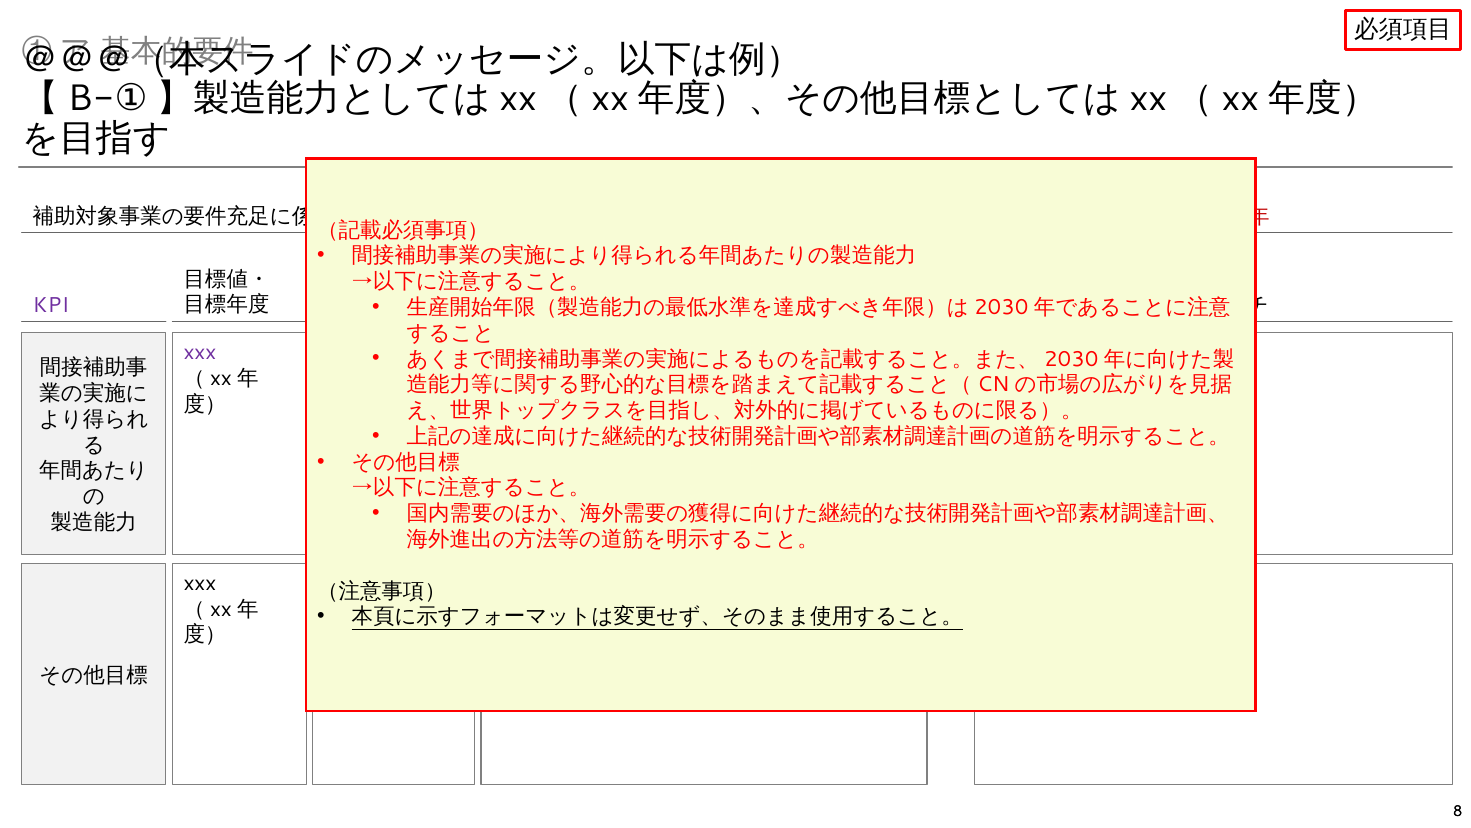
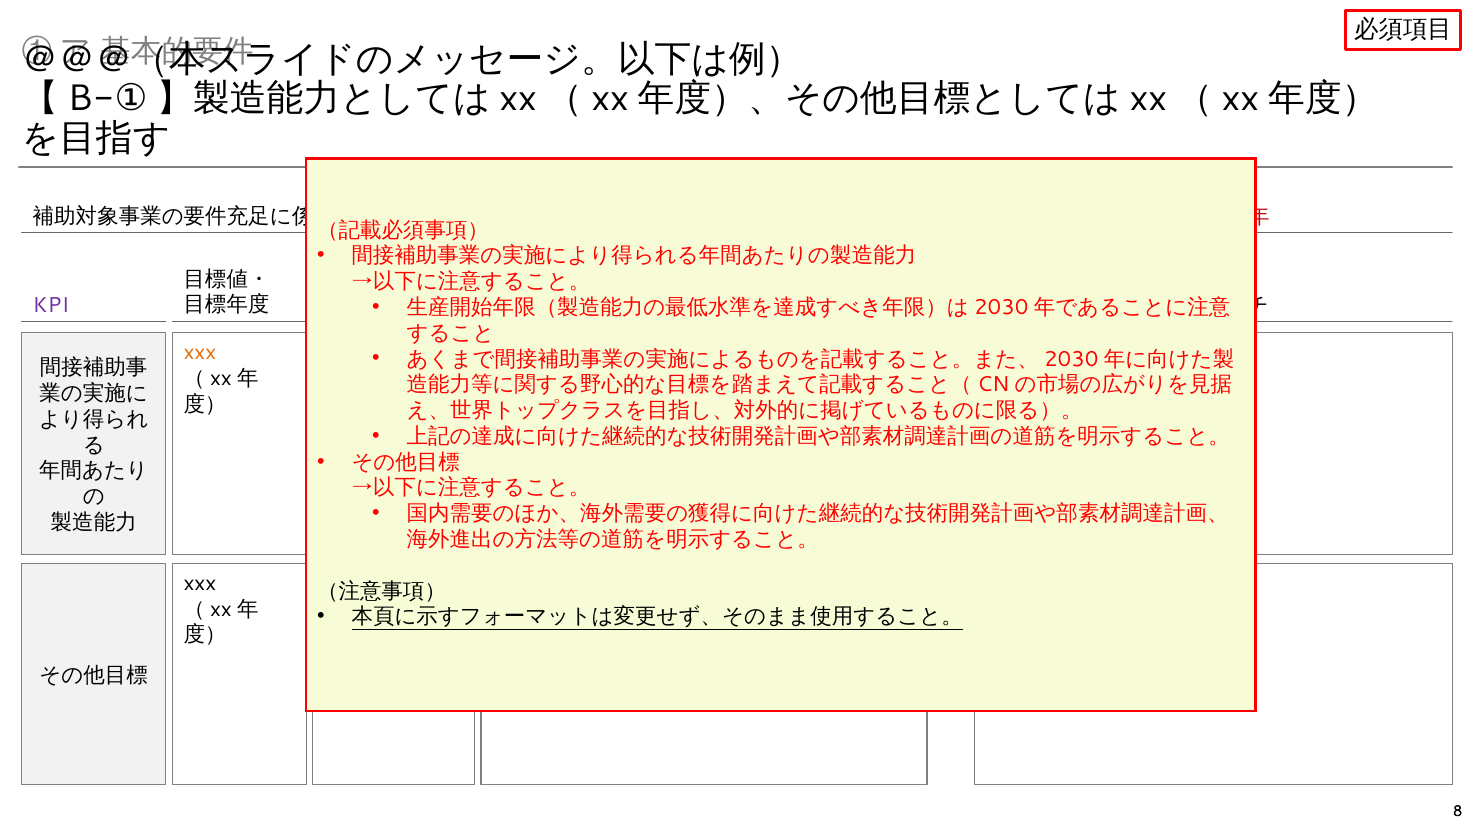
xxx at (200, 352) colour: purple -> orange
